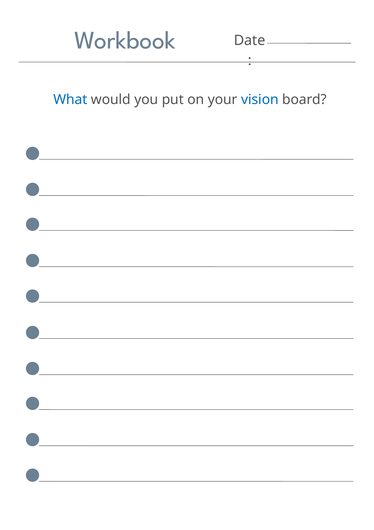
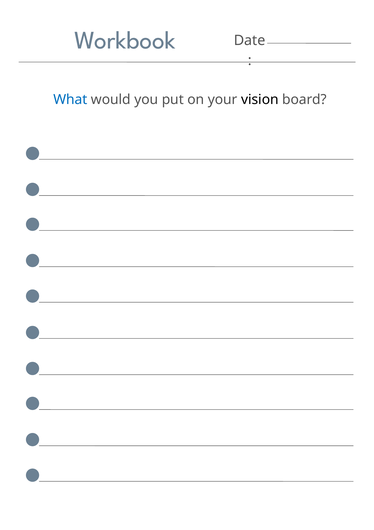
vision colour: blue -> black
